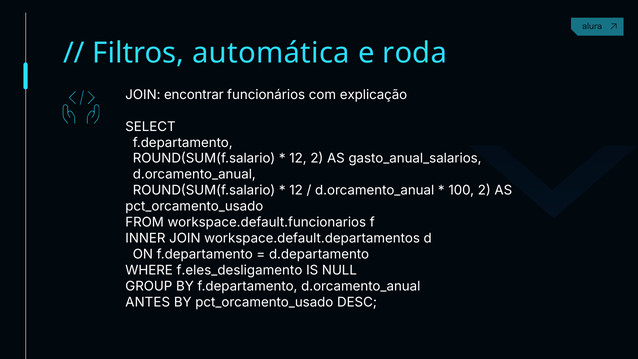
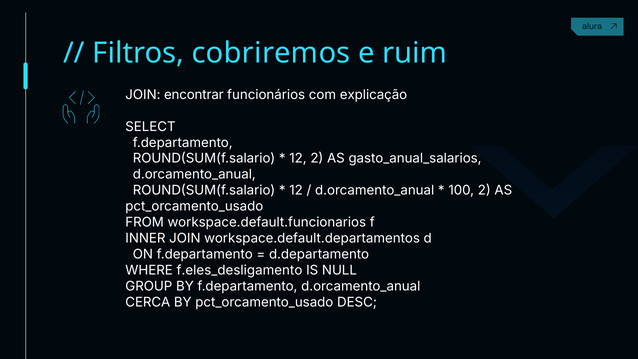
automática: automática -> cobriremos
roda: roda -> ruim
ANTES: ANTES -> CERCA
